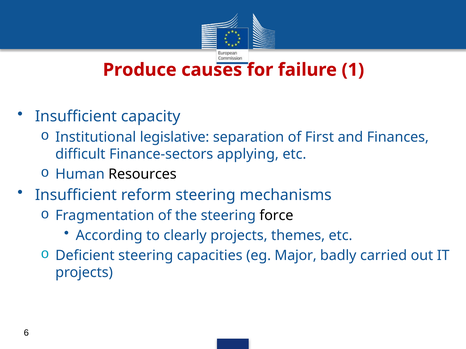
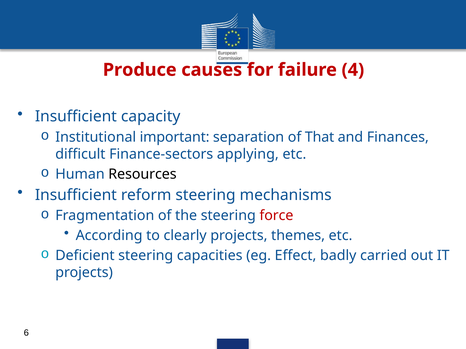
1: 1 -> 4
legislative: legislative -> important
First: First -> That
force colour: black -> red
Major: Major -> Effect
